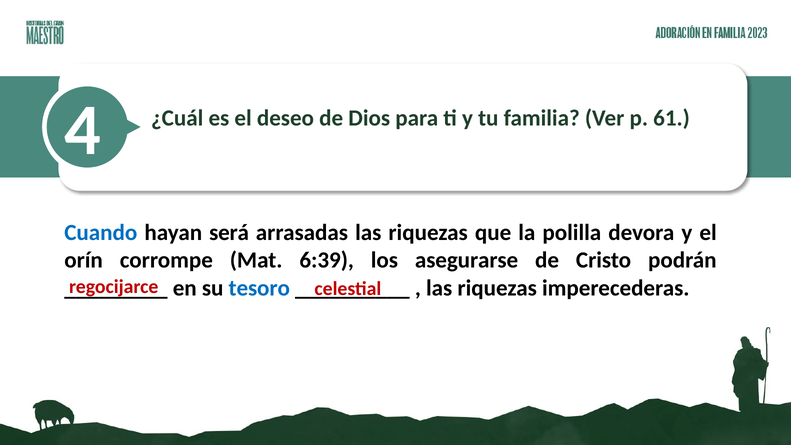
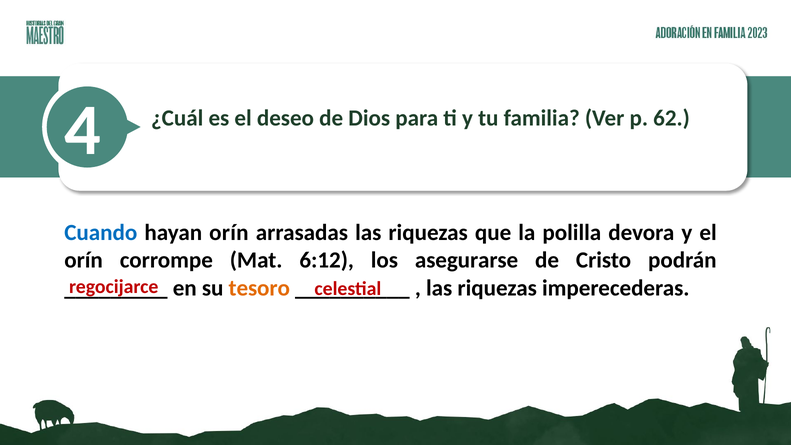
61: 61 -> 62
hayan será: será -> orín
6:39: 6:39 -> 6:12
tesoro colour: blue -> orange
